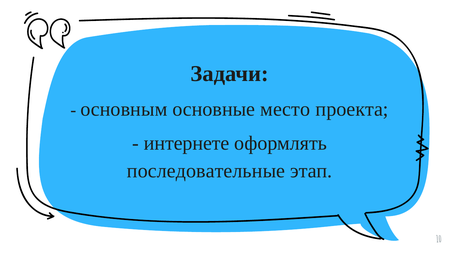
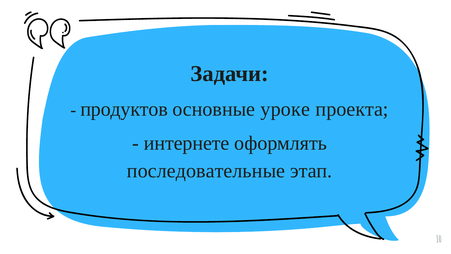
основным: основным -> продуктов
место: место -> уроке
